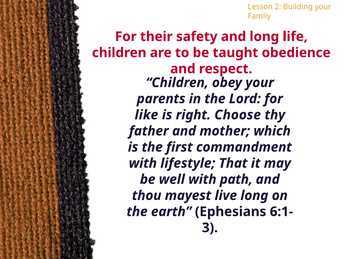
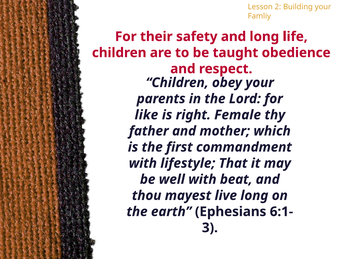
Choose: Choose -> Female
path: path -> beat
